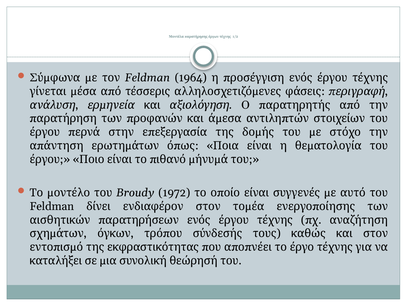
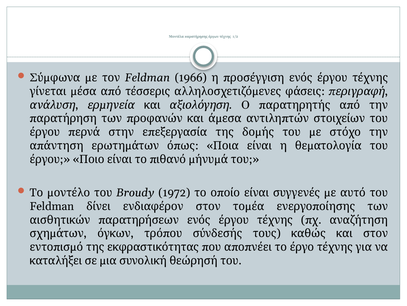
1964: 1964 -> 1966
